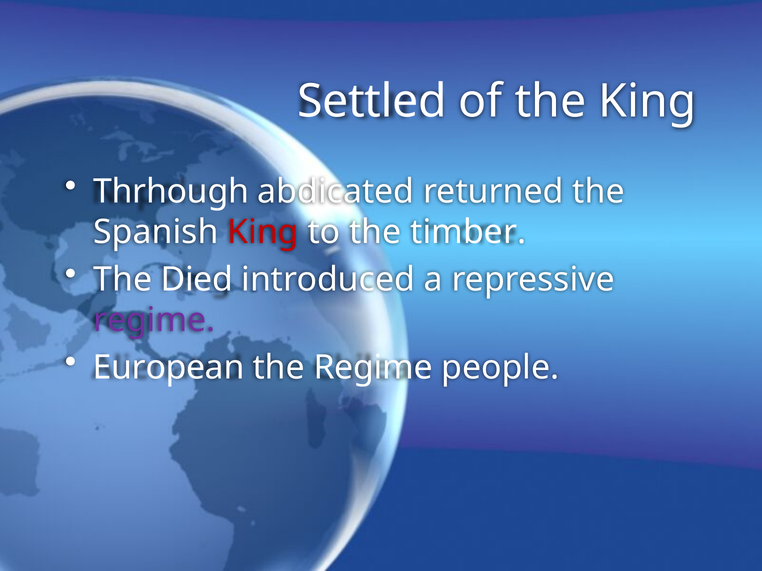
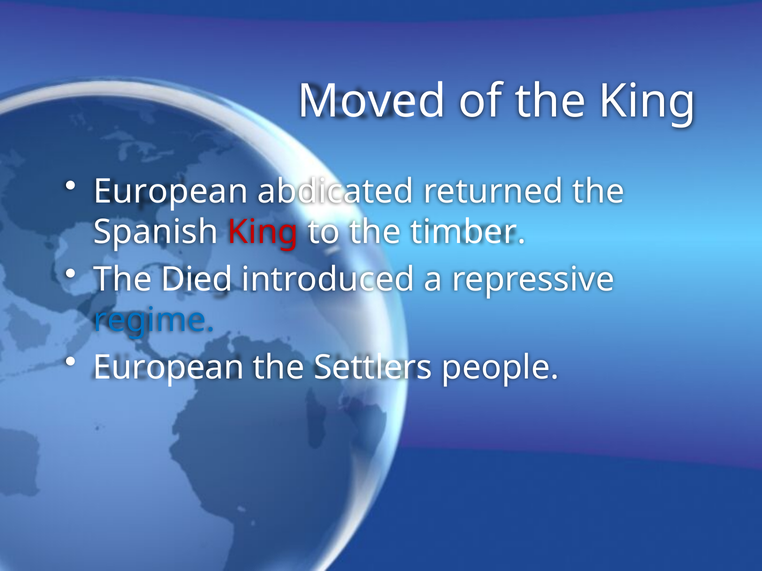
Settled: Settled -> Moved
Thrhough at (171, 192): Thrhough -> European
regime at (154, 320) colour: purple -> blue
the Regime: Regime -> Settlers
